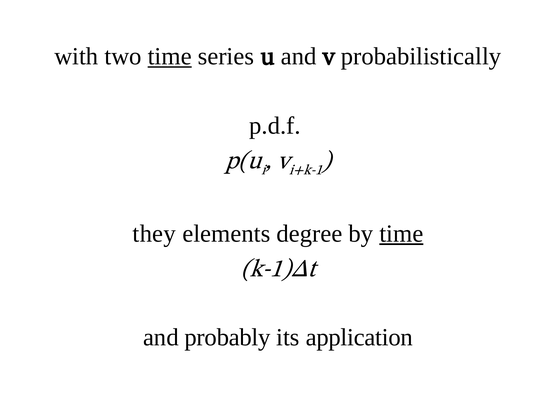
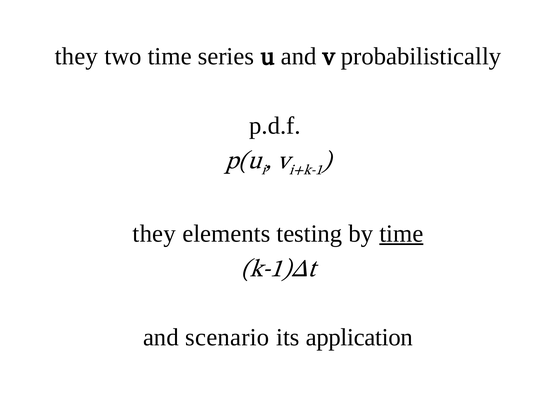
with at (76, 56): with -> they
time at (170, 56) underline: present -> none
degree: degree -> testing
probably: probably -> scenario
